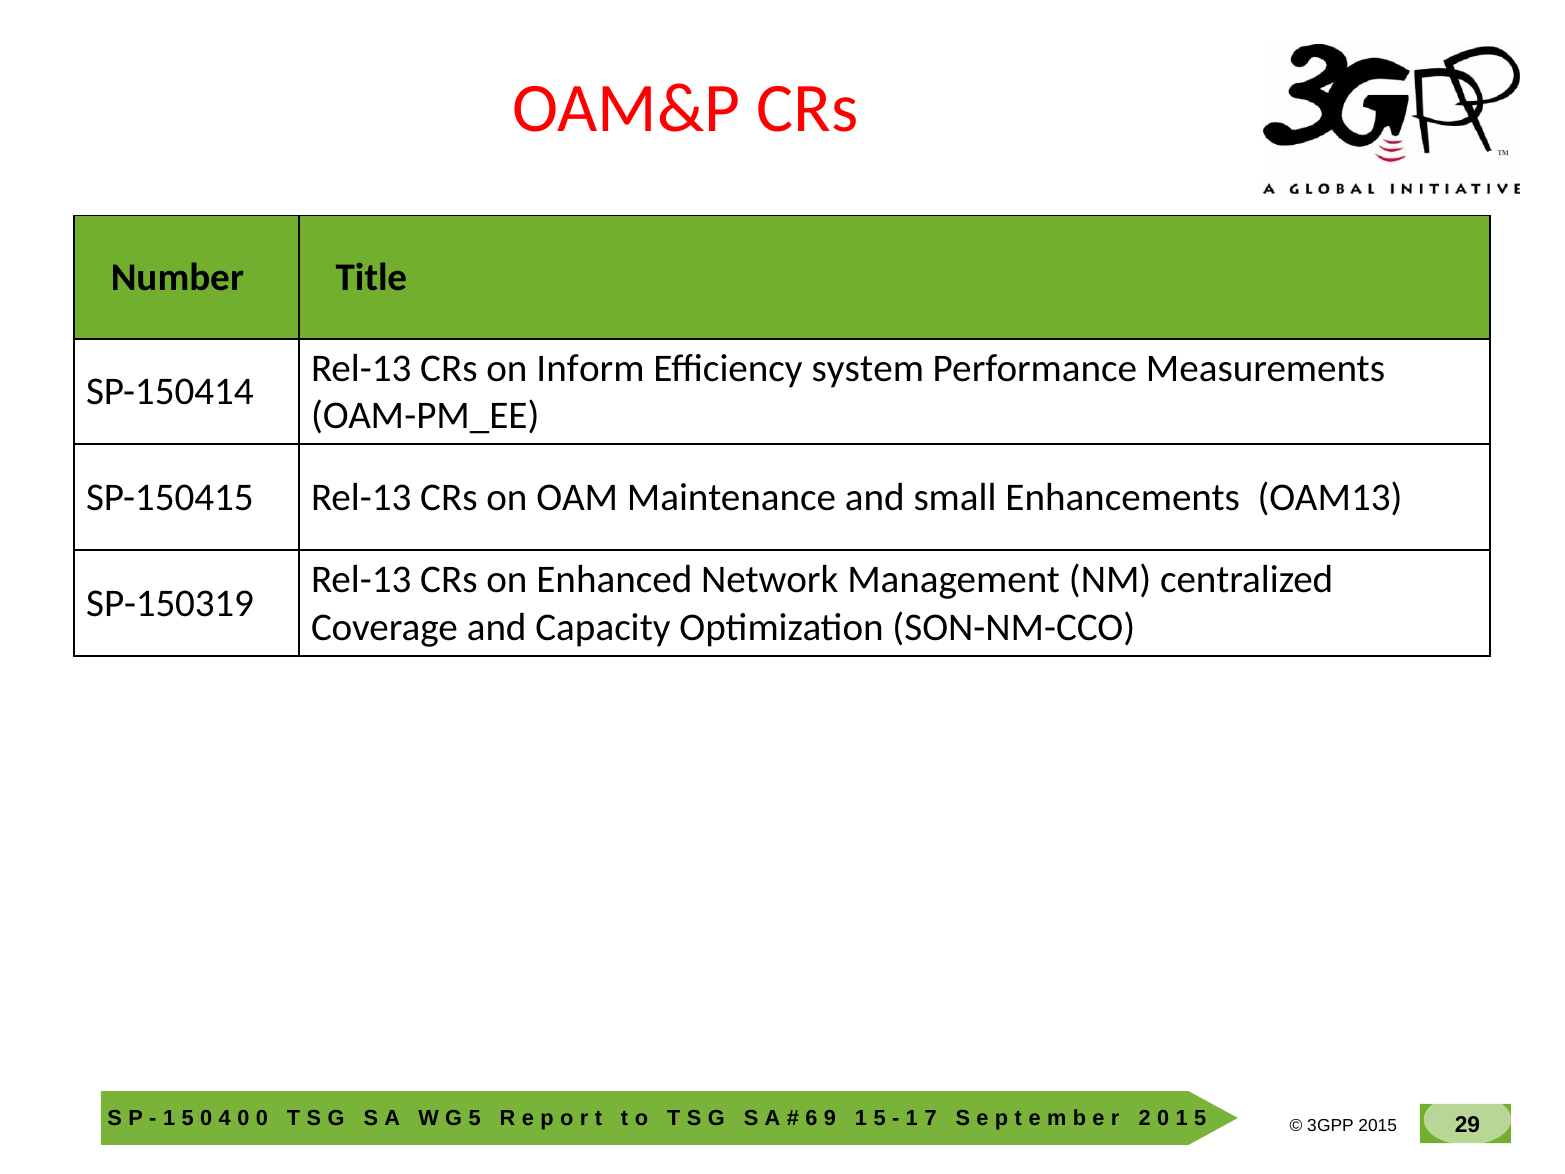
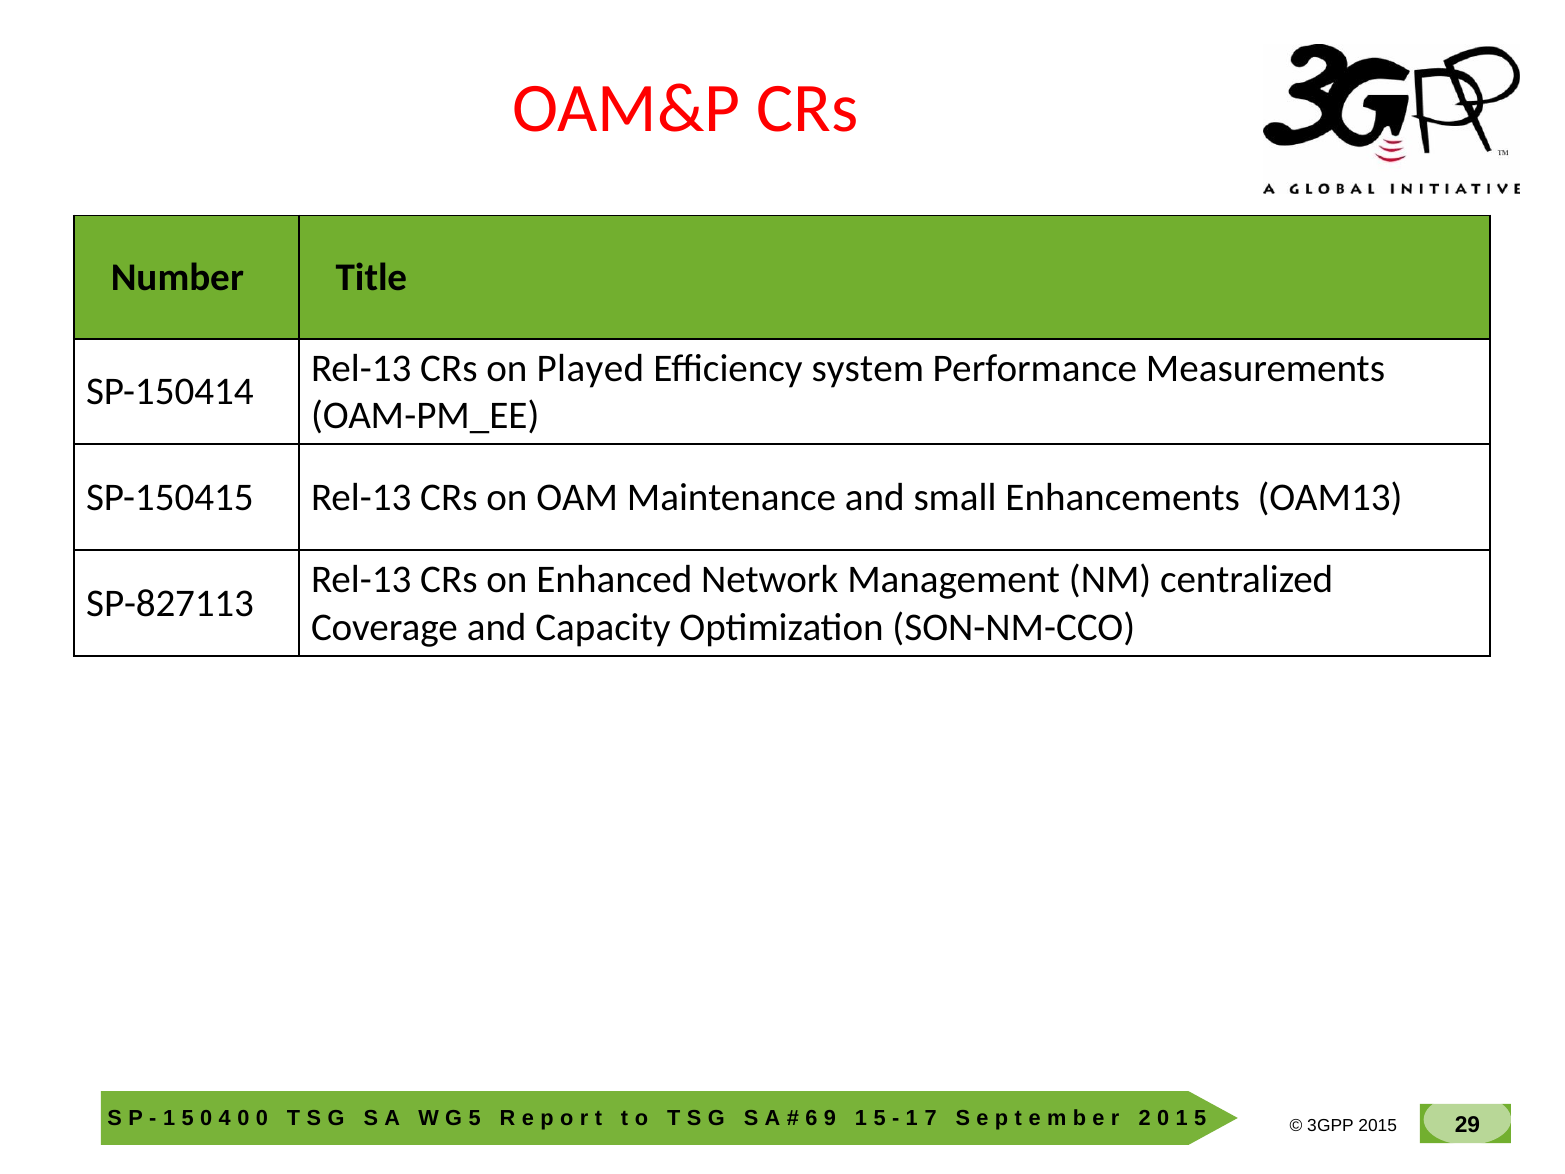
Inform: Inform -> Played
SP-150319: SP-150319 -> SP-827113
